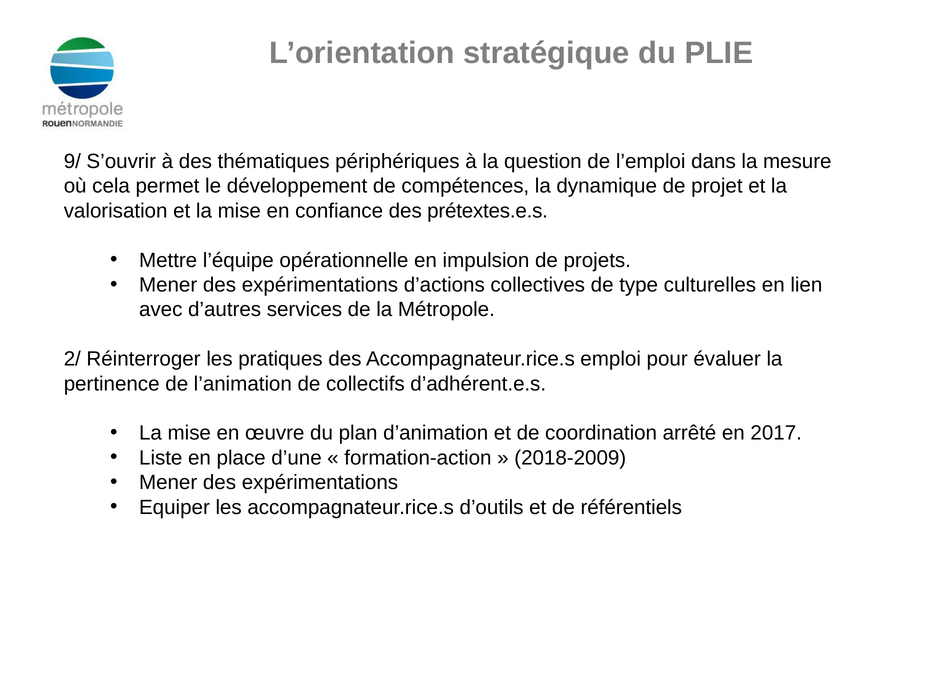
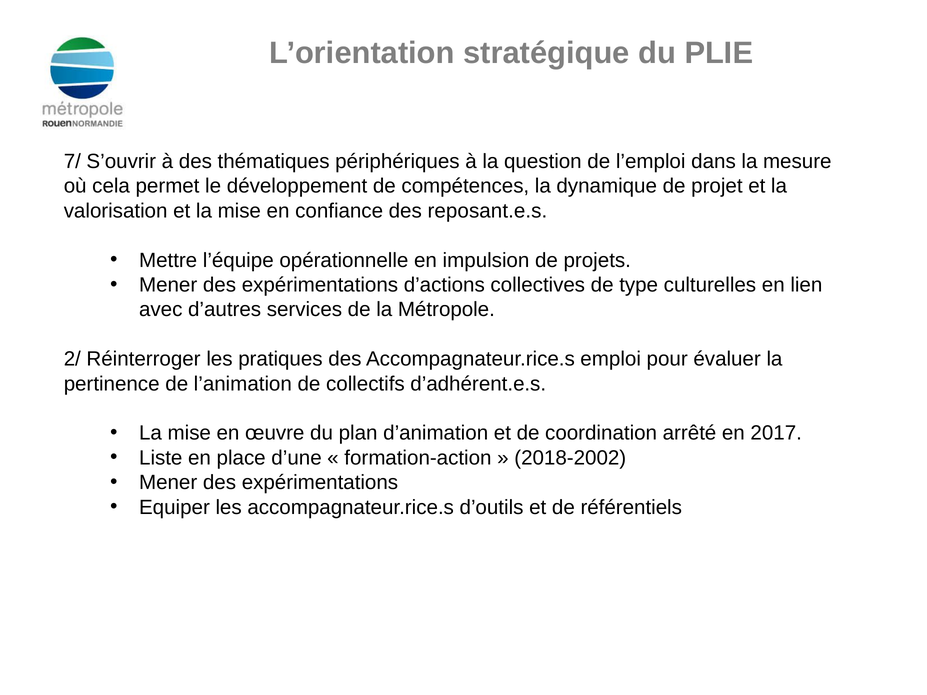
9/: 9/ -> 7/
prétextes.e.s: prétextes.e.s -> reposant.e.s
2018-2009: 2018-2009 -> 2018-2002
